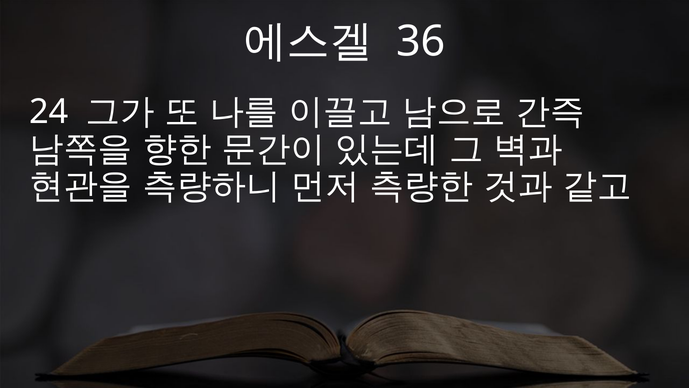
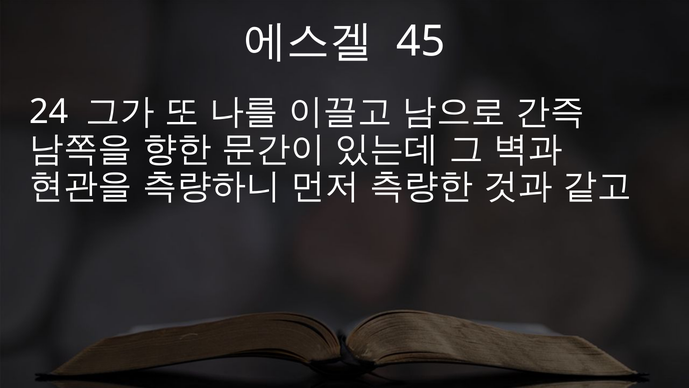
36: 36 -> 45
